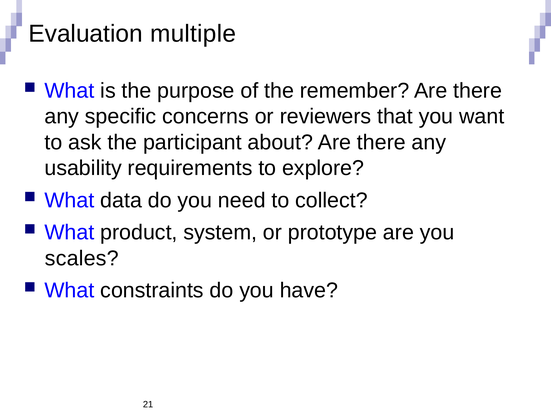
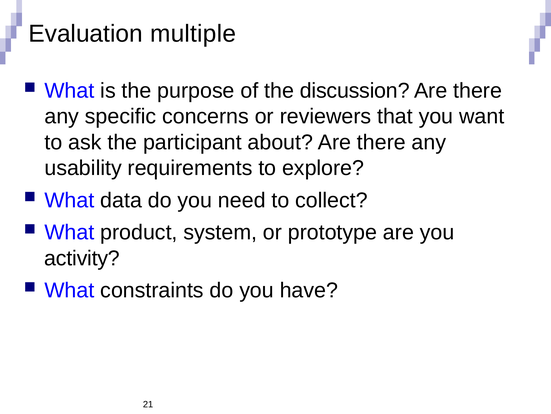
remember: remember -> discussion
scales: scales -> activity
